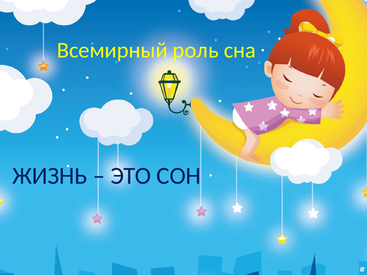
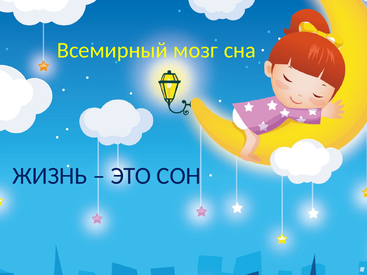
роль: роль -> мозг
